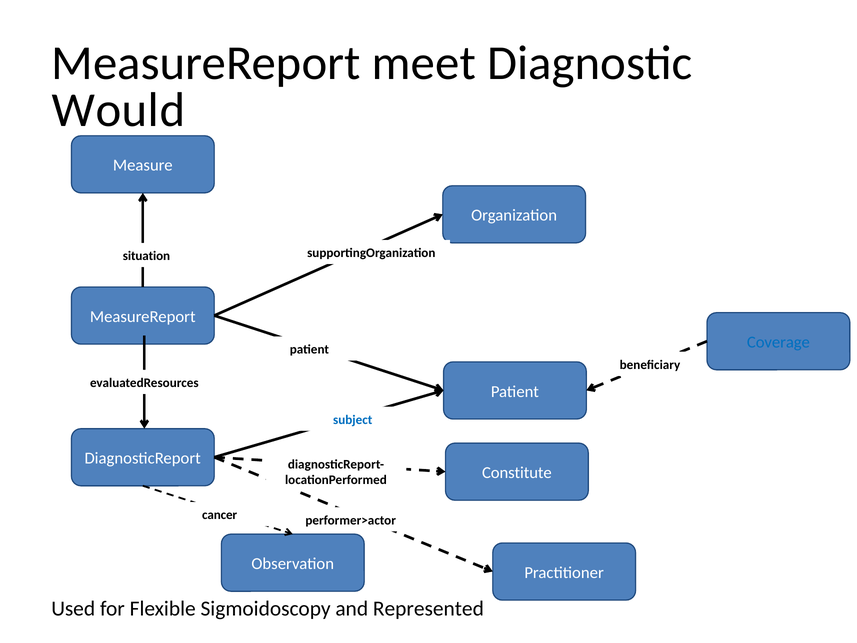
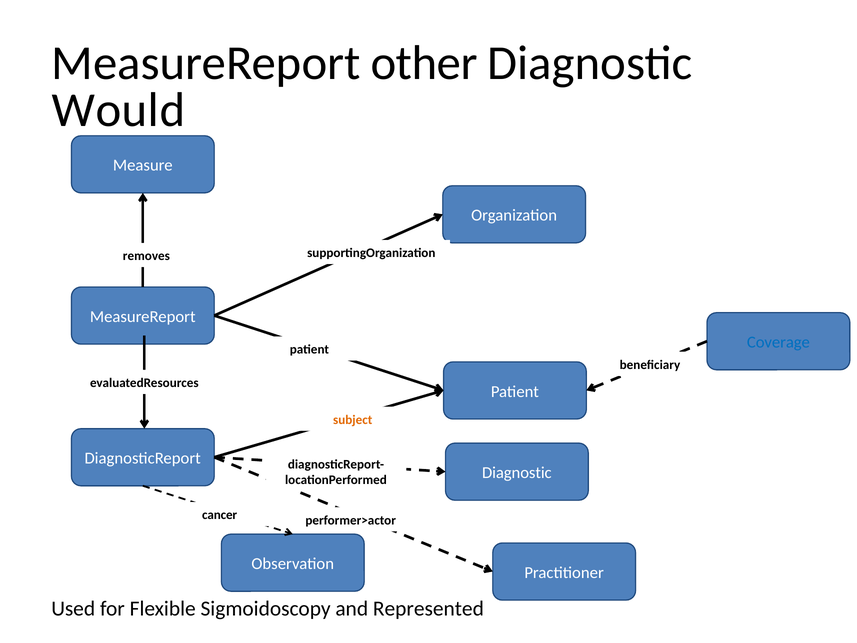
meet: meet -> other
situation: situation -> removes
subject colour: blue -> orange
Constitute at (517, 473): Constitute -> Diagnostic
